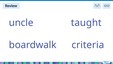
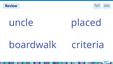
taught: taught -> placed
